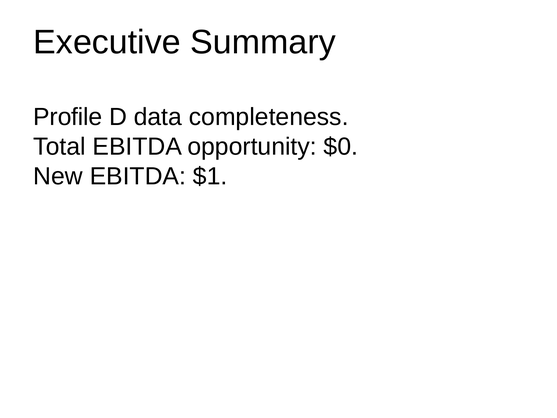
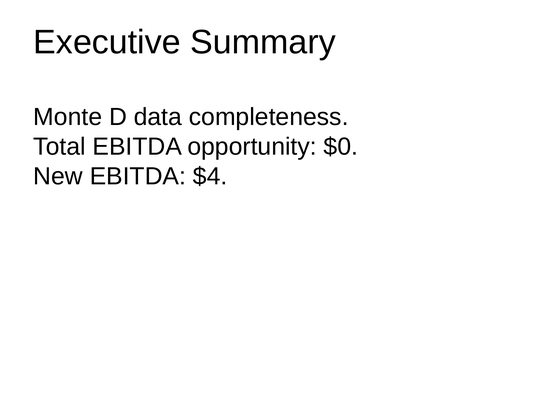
Profile: Profile -> Monte
$1: $1 -> $4
